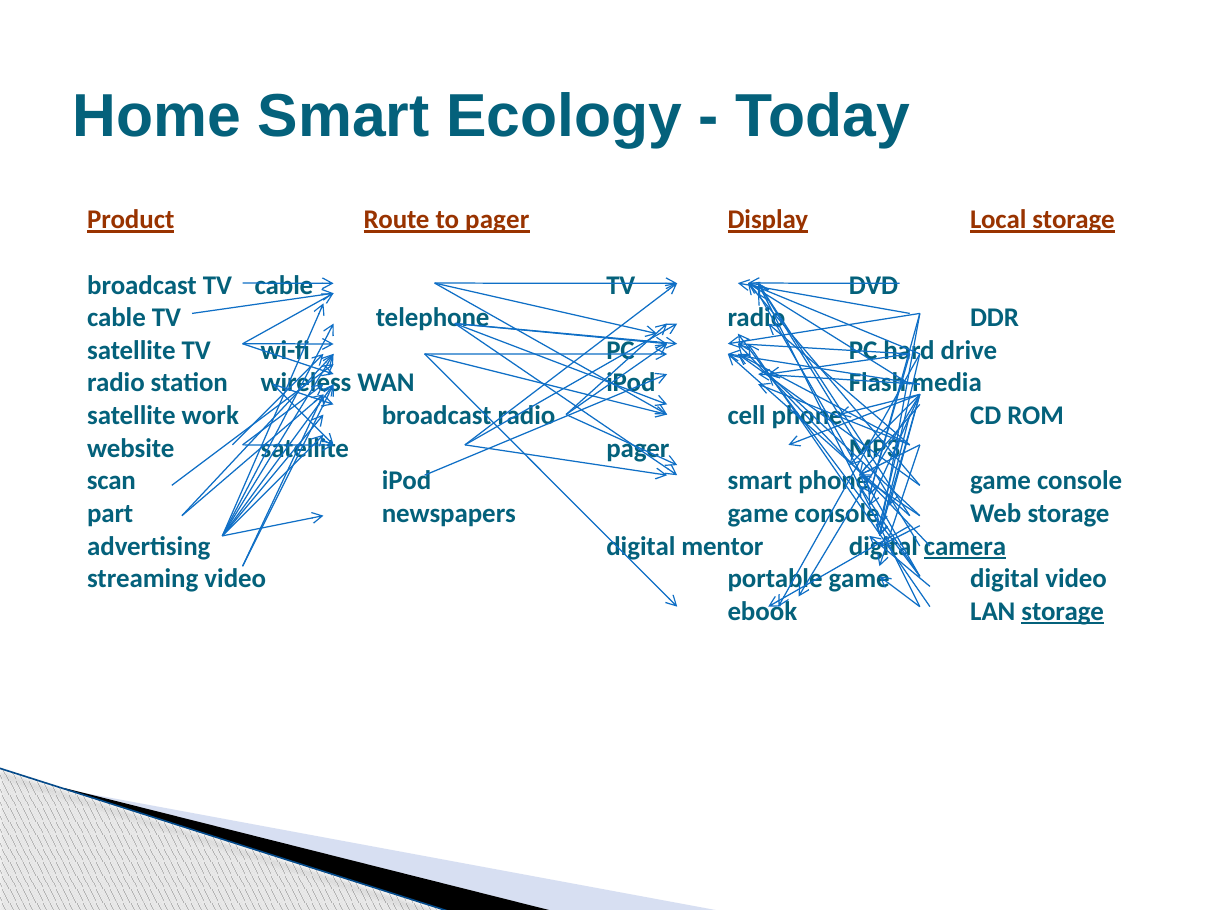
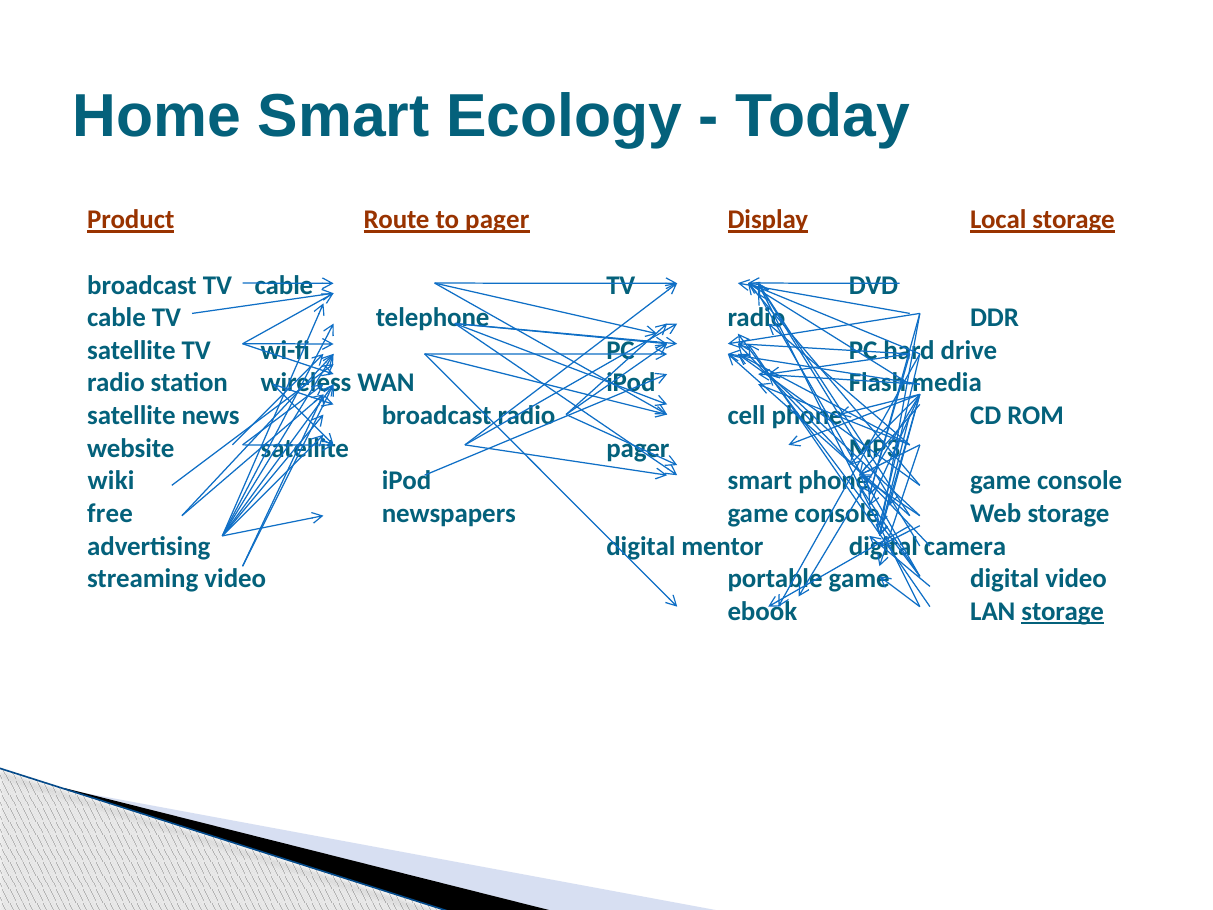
work: work -> news
scan: scan -> wiki
part: part -> free
camera underline: present -> none
